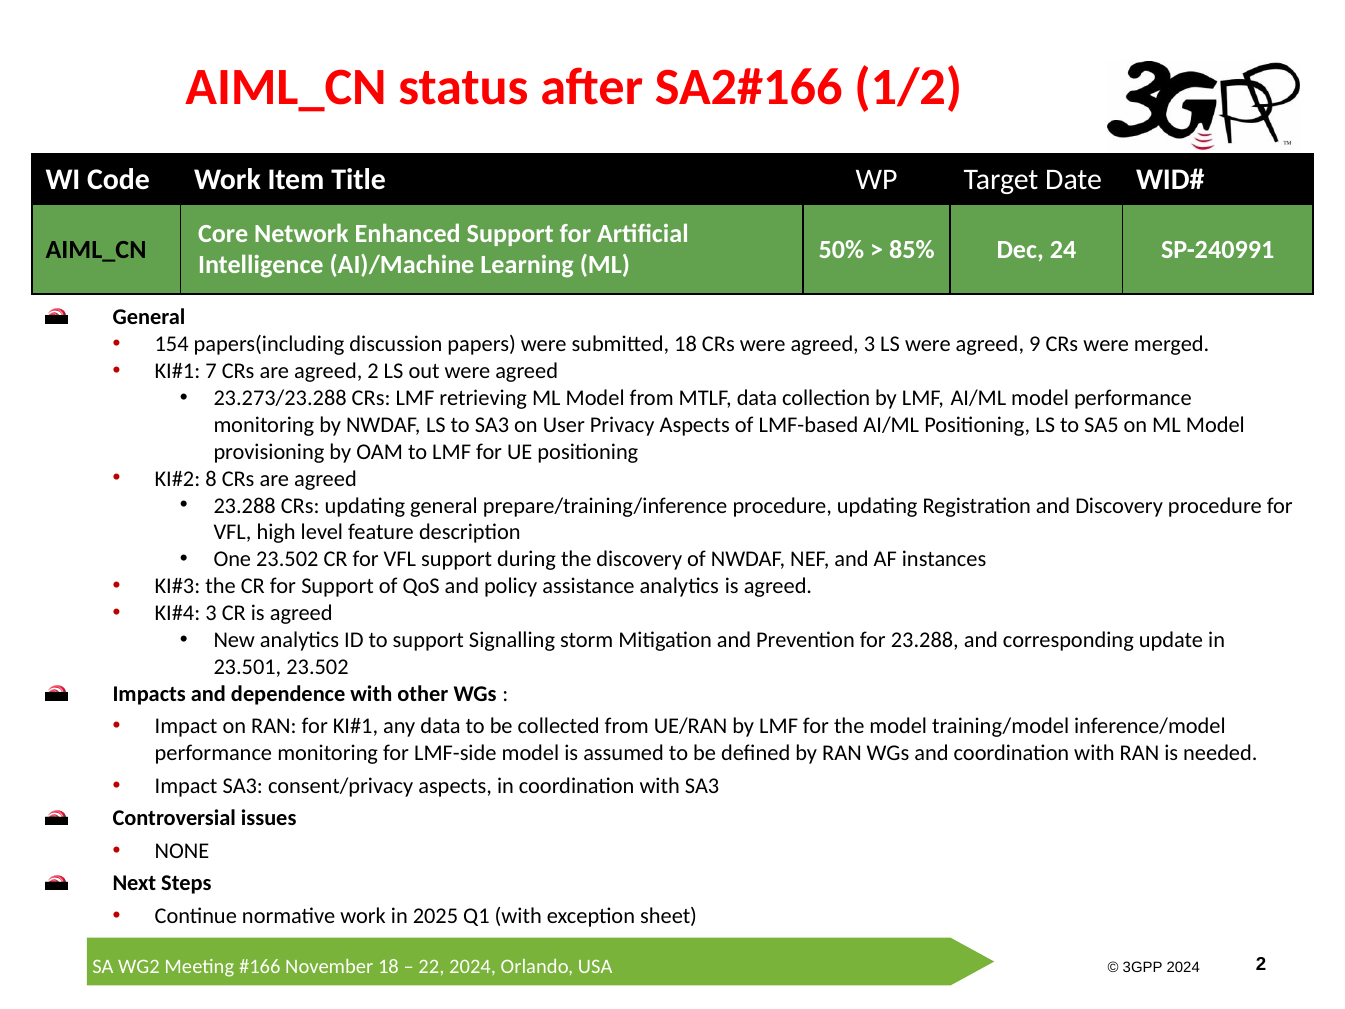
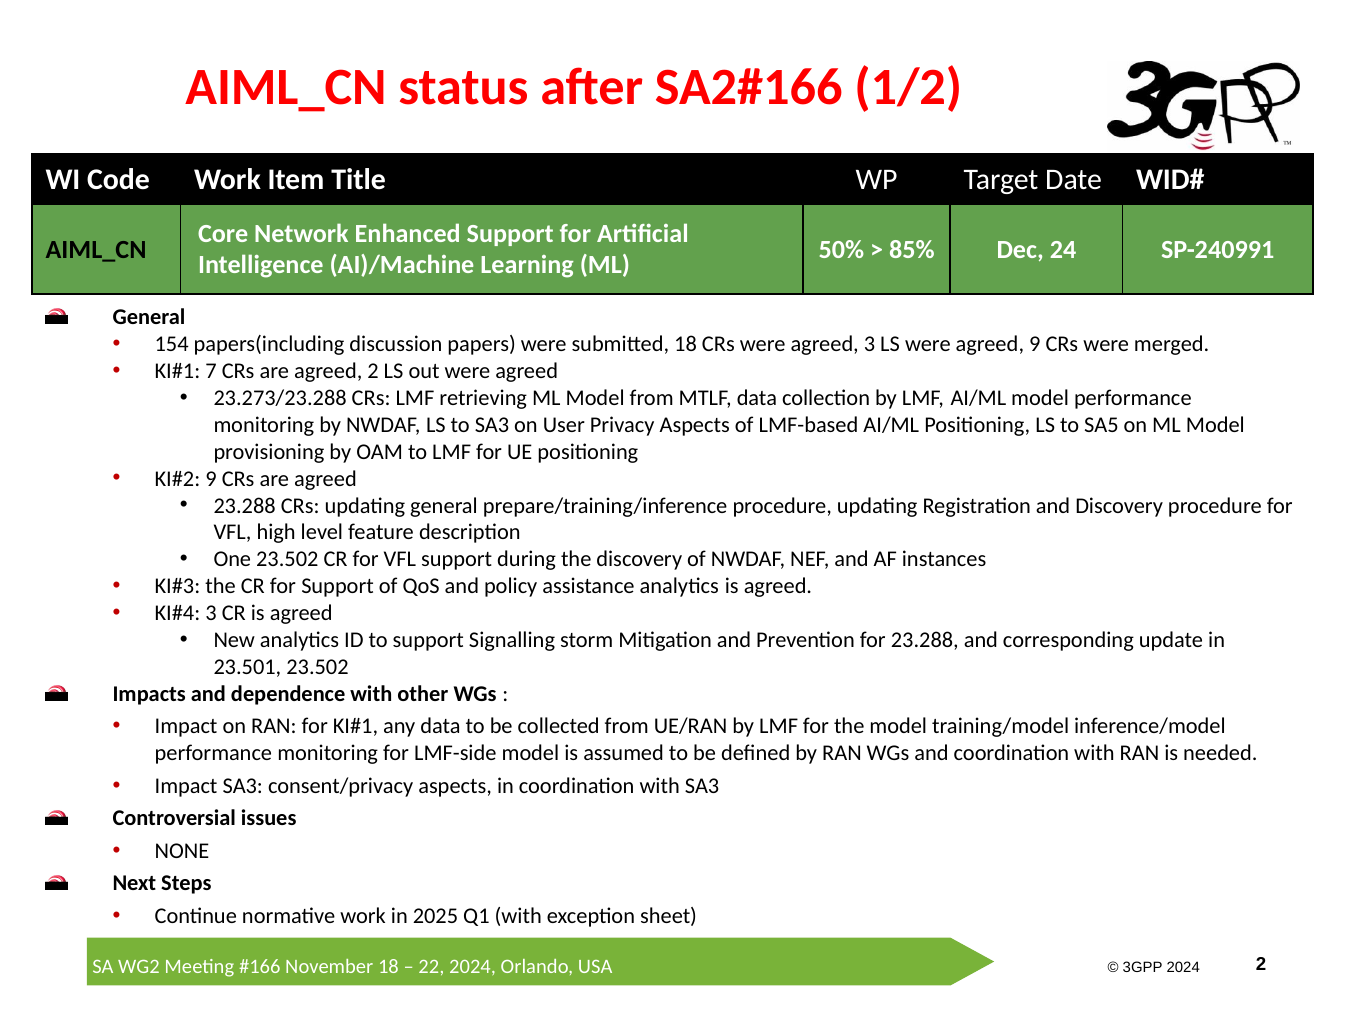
8 at (211, 479): 8 -> 9
